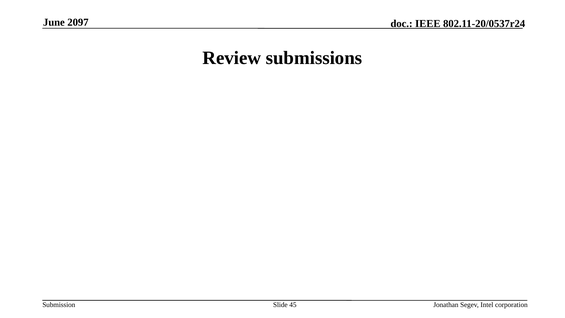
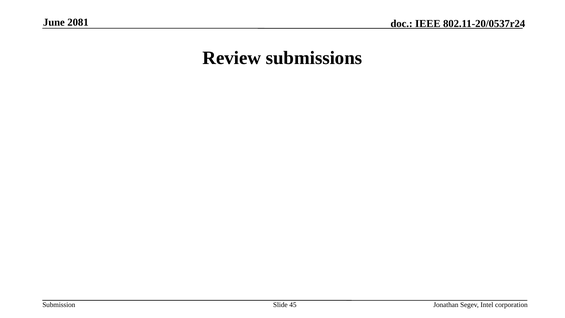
2097: 2097 -> 2081
